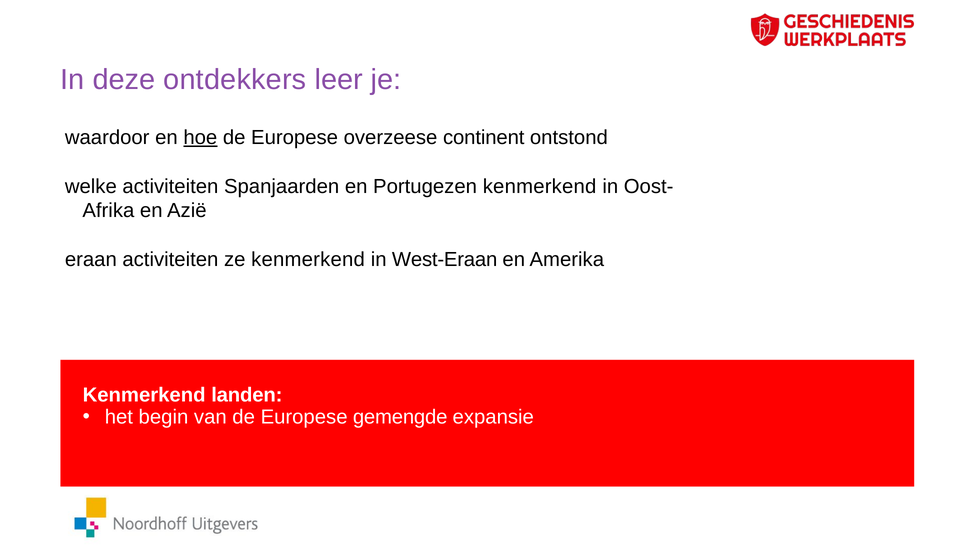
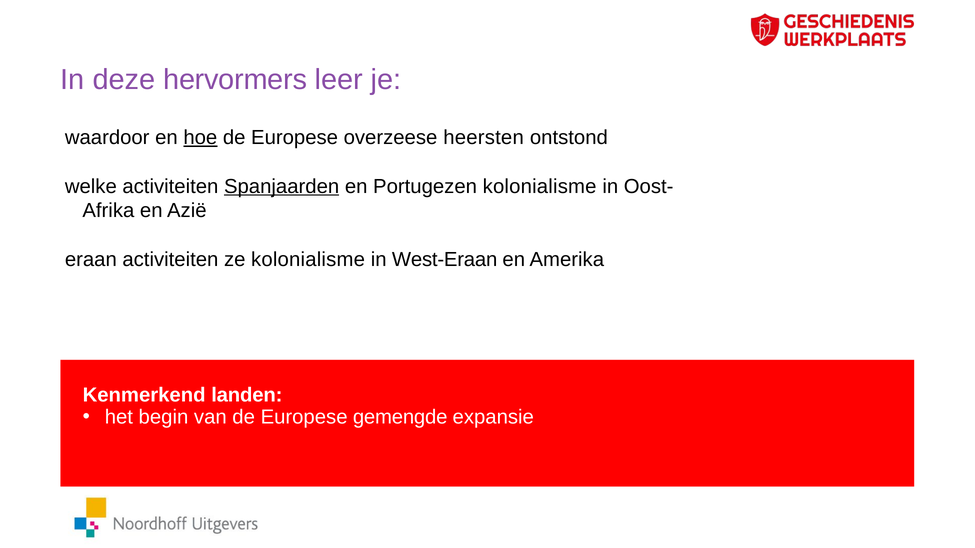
ontdekkers: ontdekkers -> hervormers
continent: continent -> heersten
Spanjaarden underline: none -> present
Portugezen kenmerkend: kenmerkend -> kolonialisme
ze kenmerkend: kenmerkend -> kolonialisme
